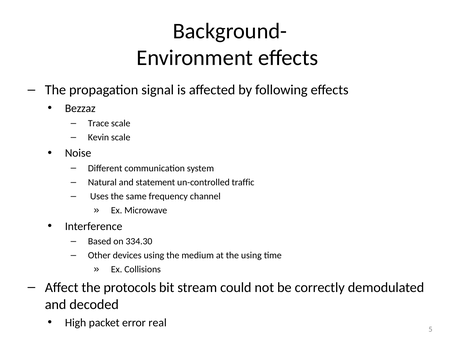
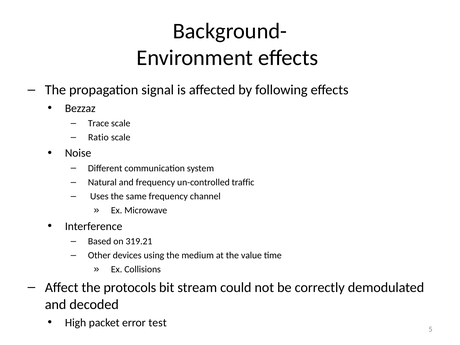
Kevin: Kevin -> Ratio
and statement: statement -> frequency
334.30: 334.30 -> 319.21
the using: using -> value
real: real -> test
